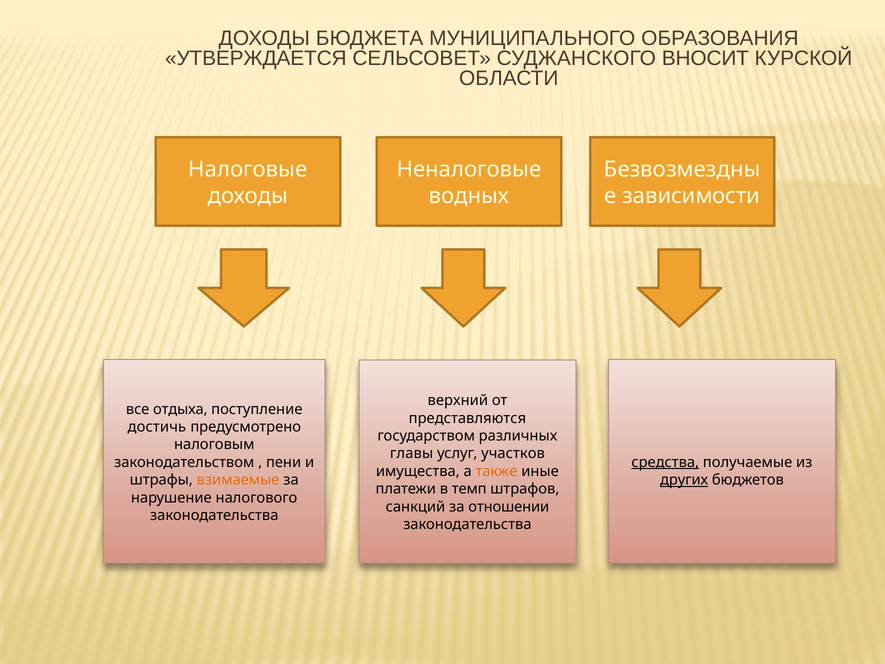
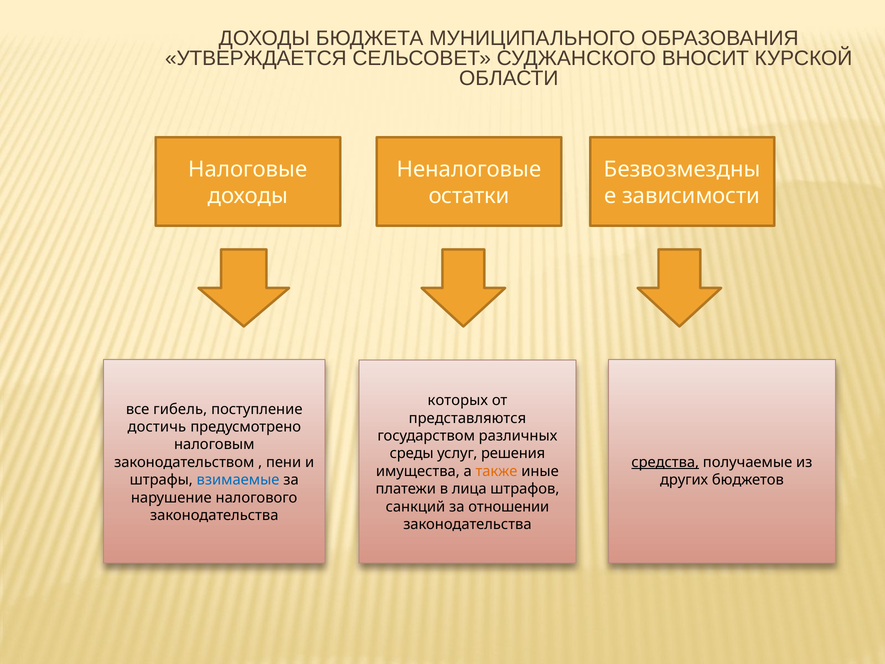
водных: водных -> остатки
верхний: верхний -> которых
отдыха: отдыха -> гибель
главы: главы -> среды
участков: участков -> решения
взимаемые colour: orange -> blue
других underline: present -> none
темп: темп -> лица
